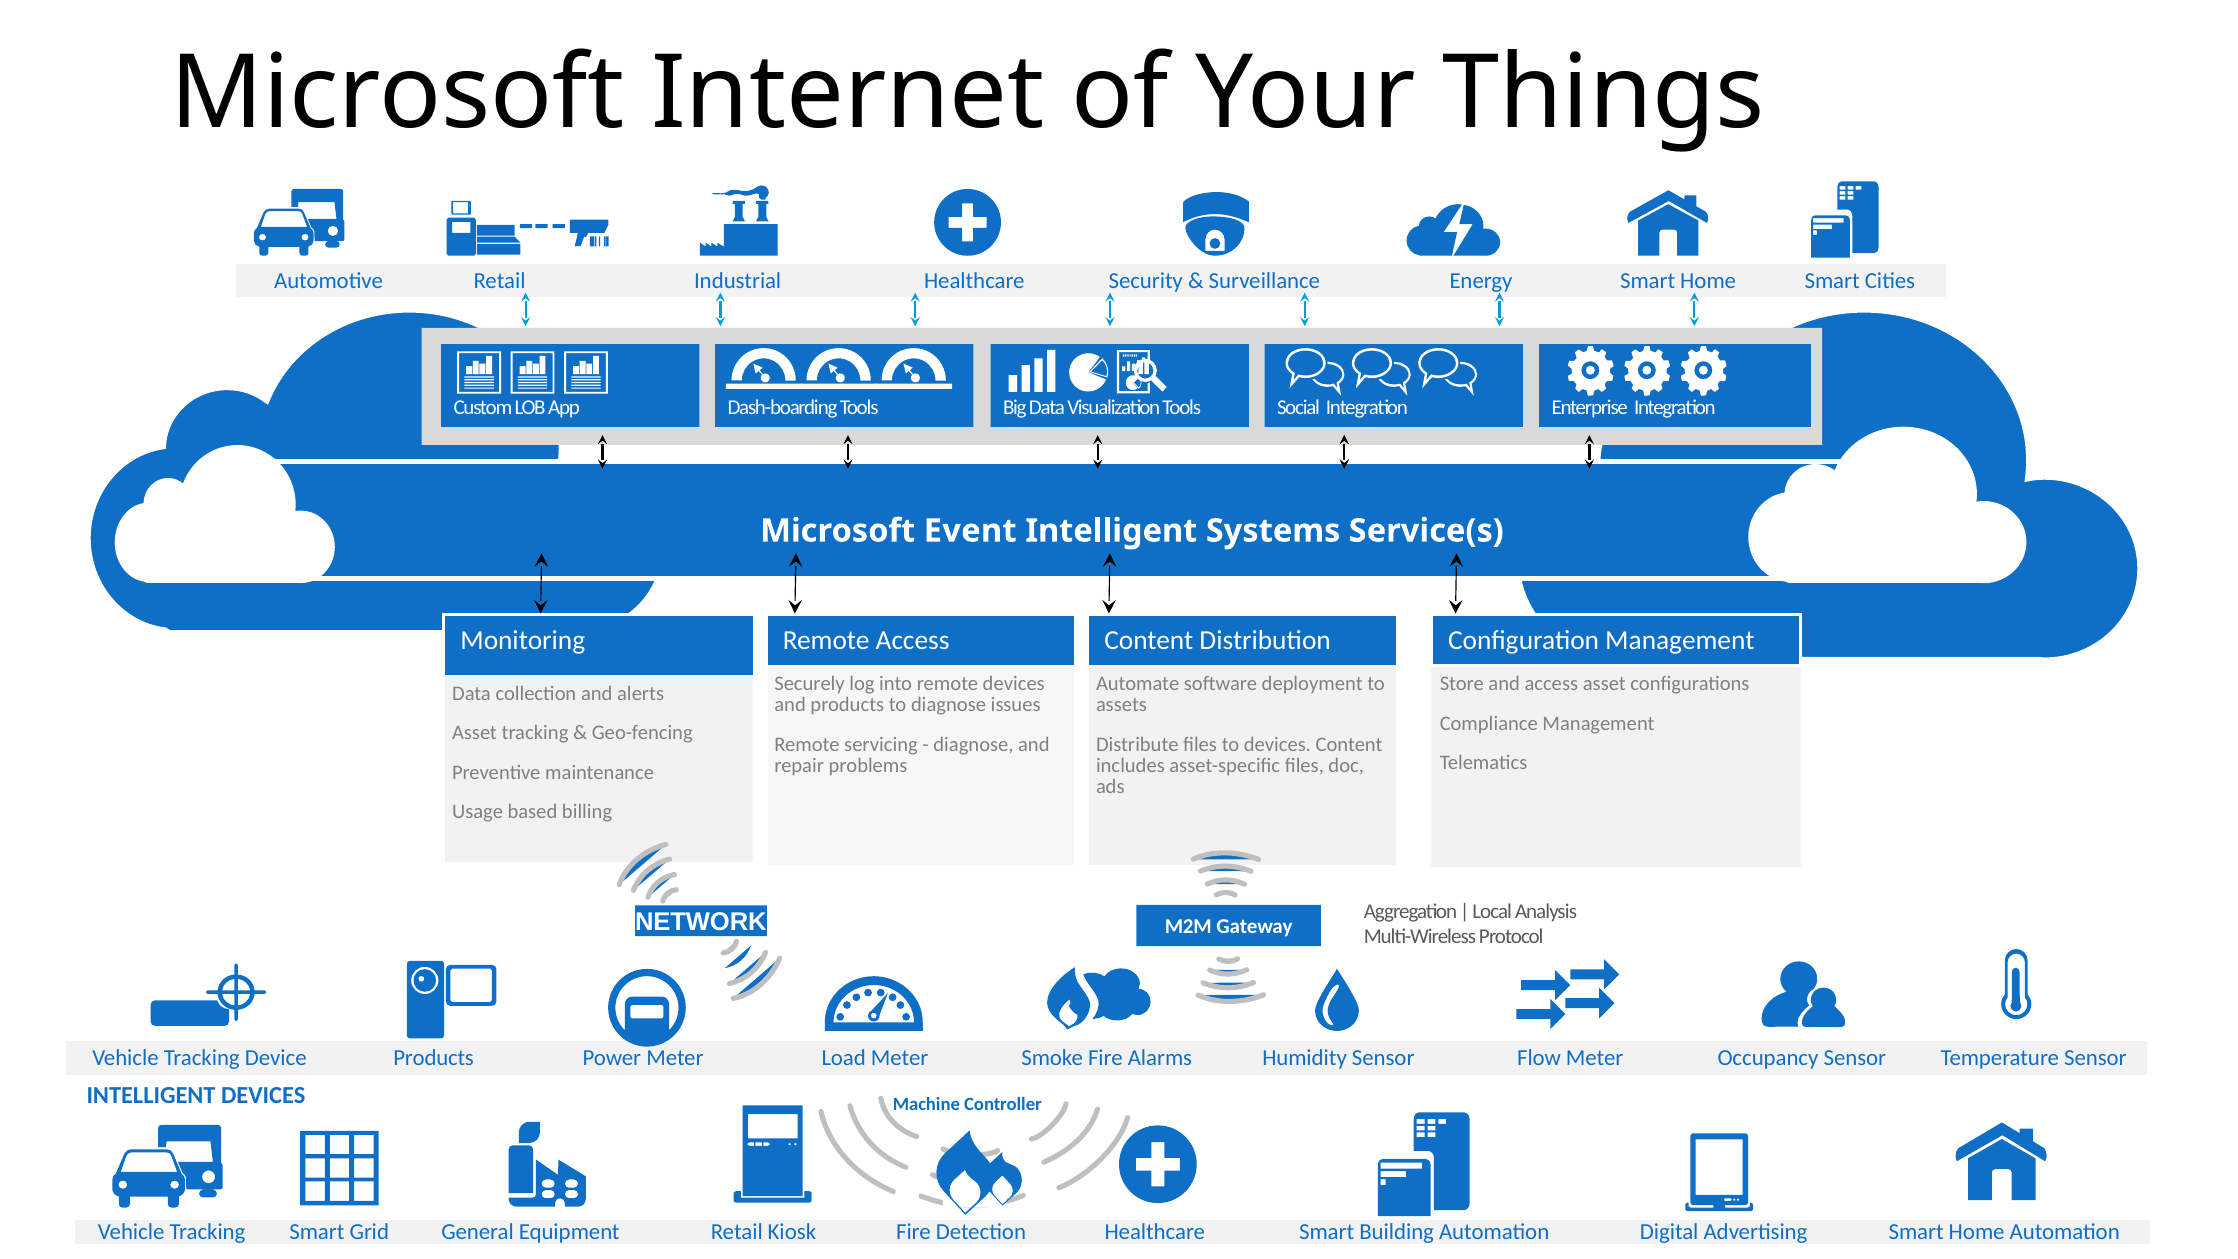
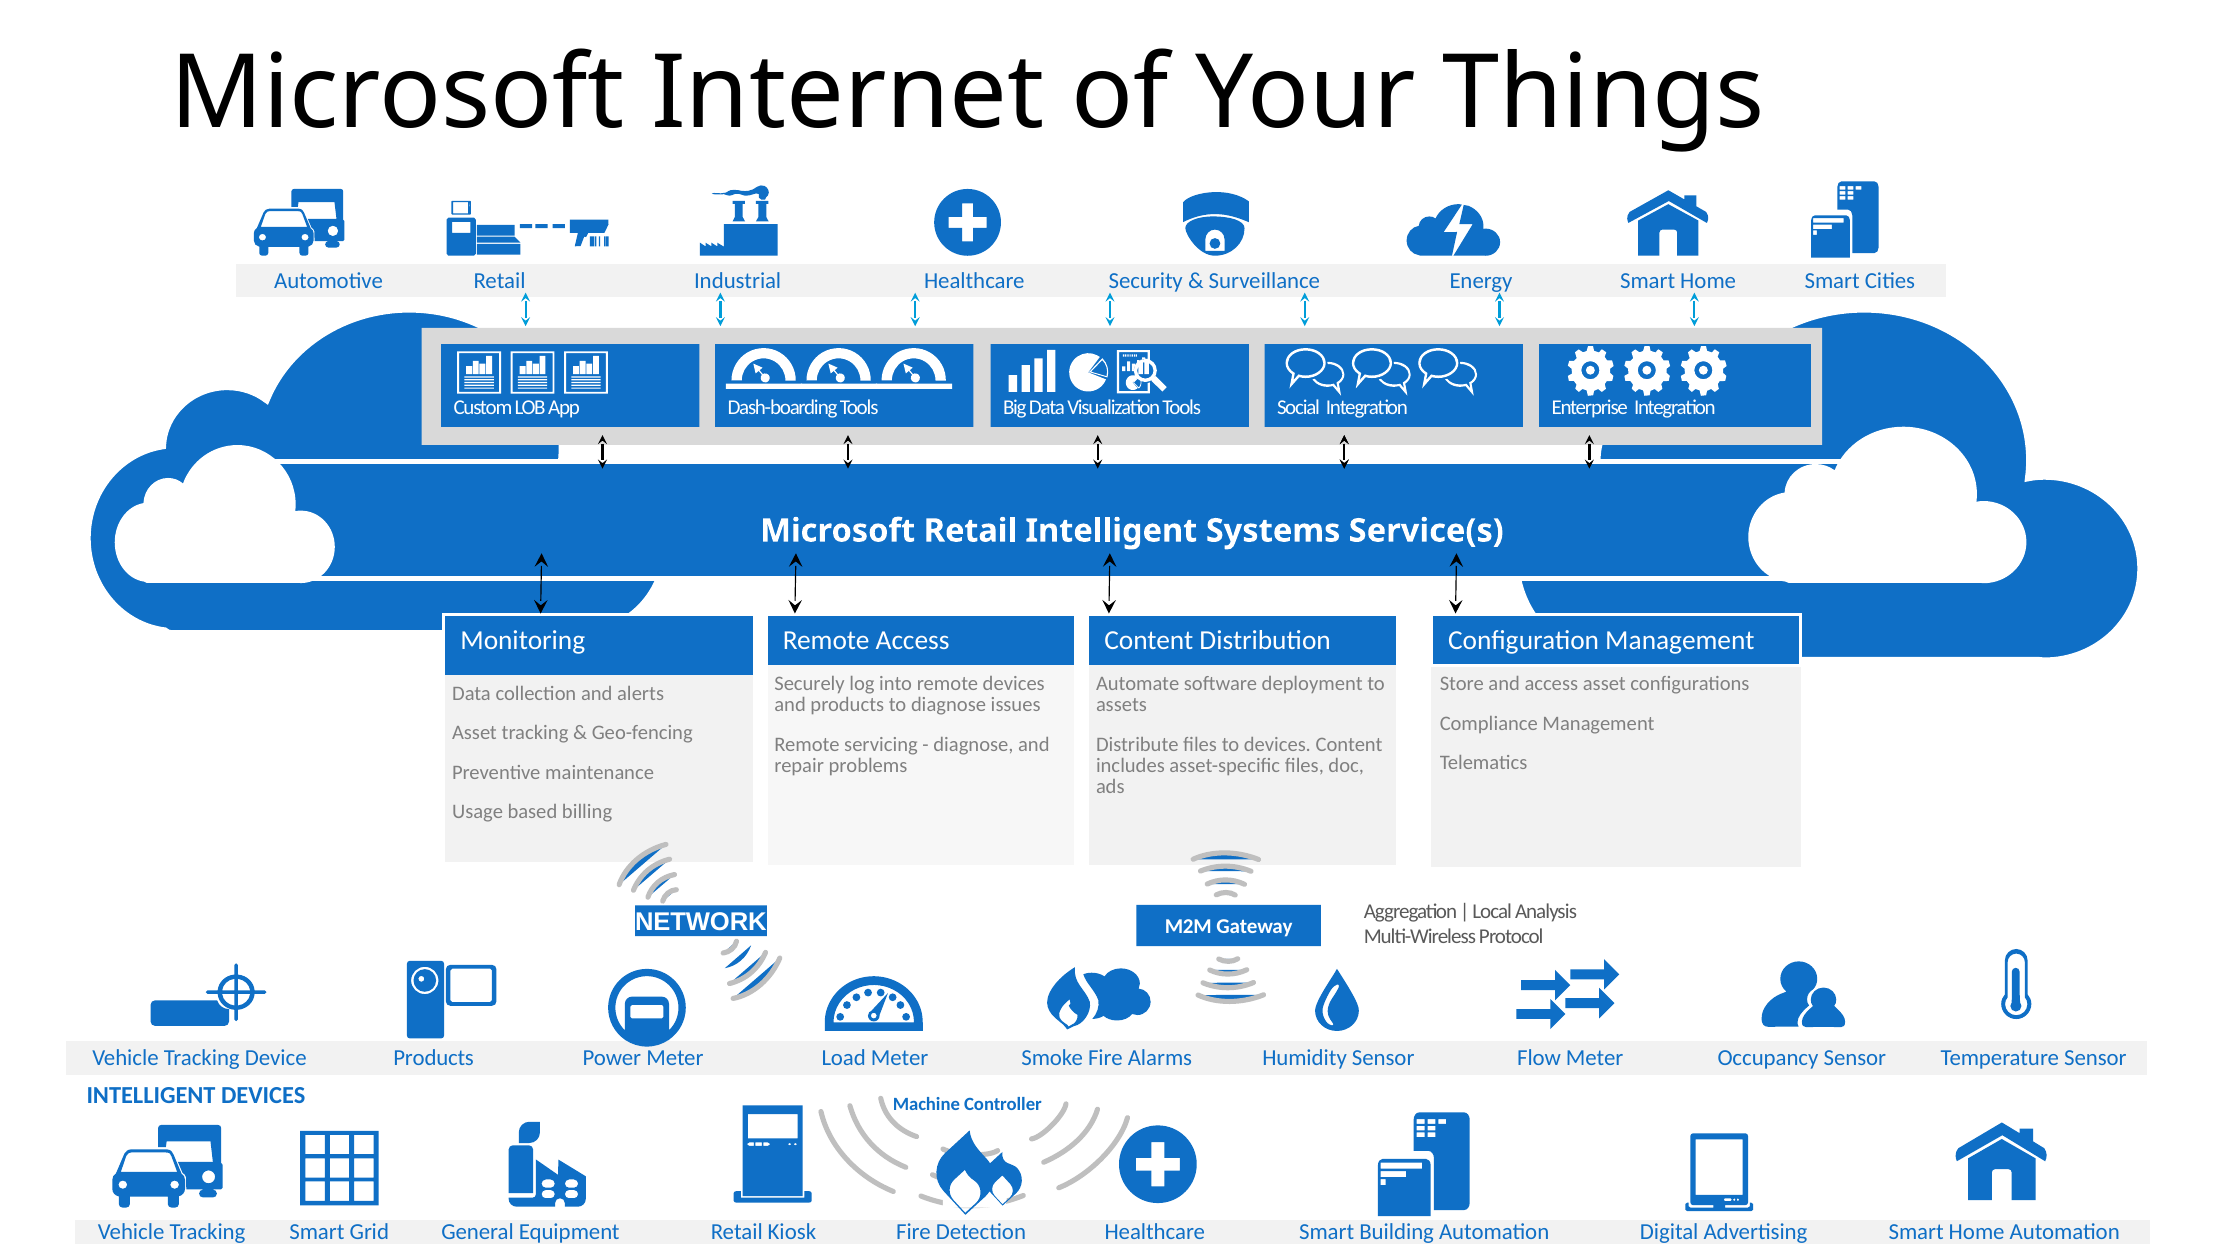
Microsoft Event: Event -> Retail
